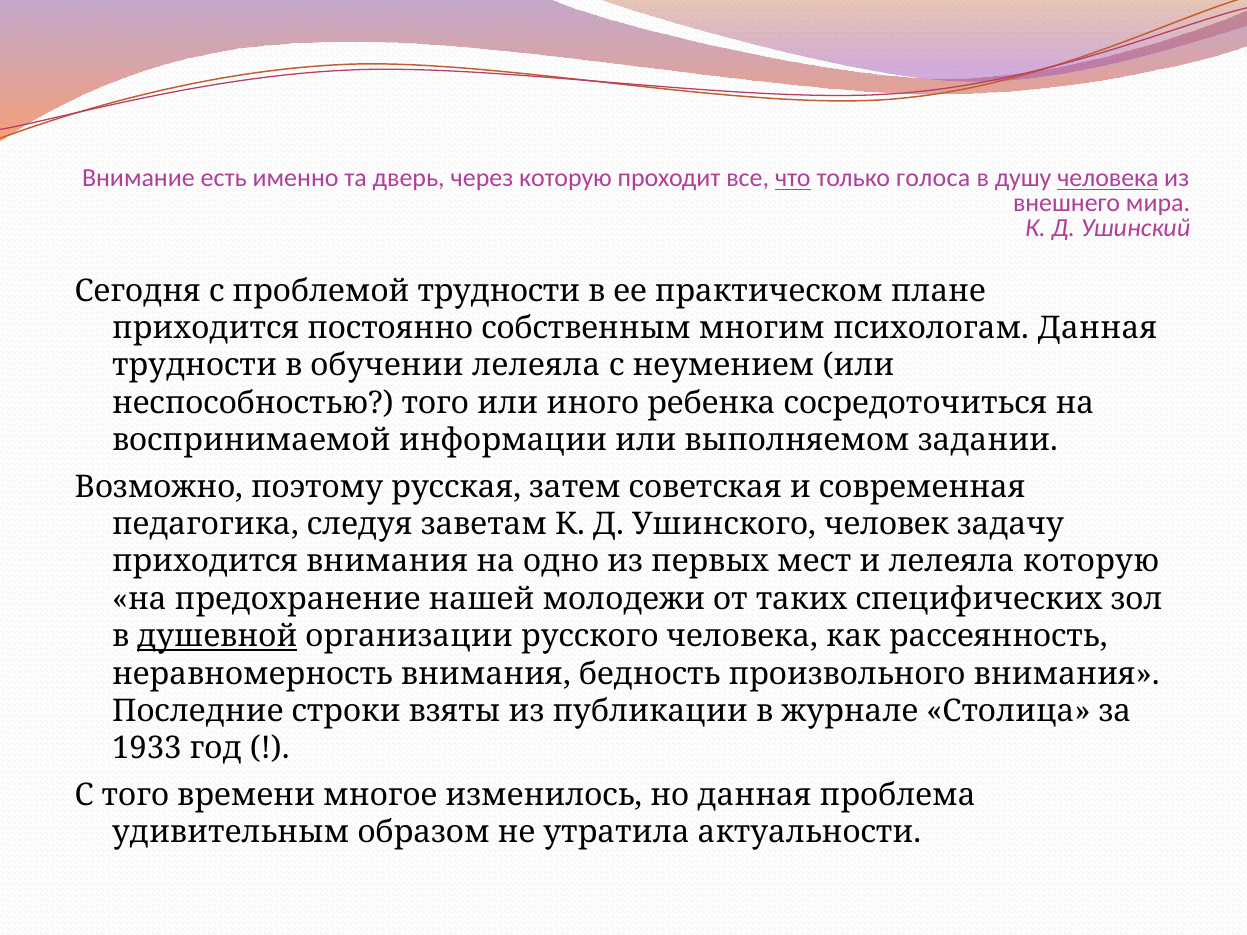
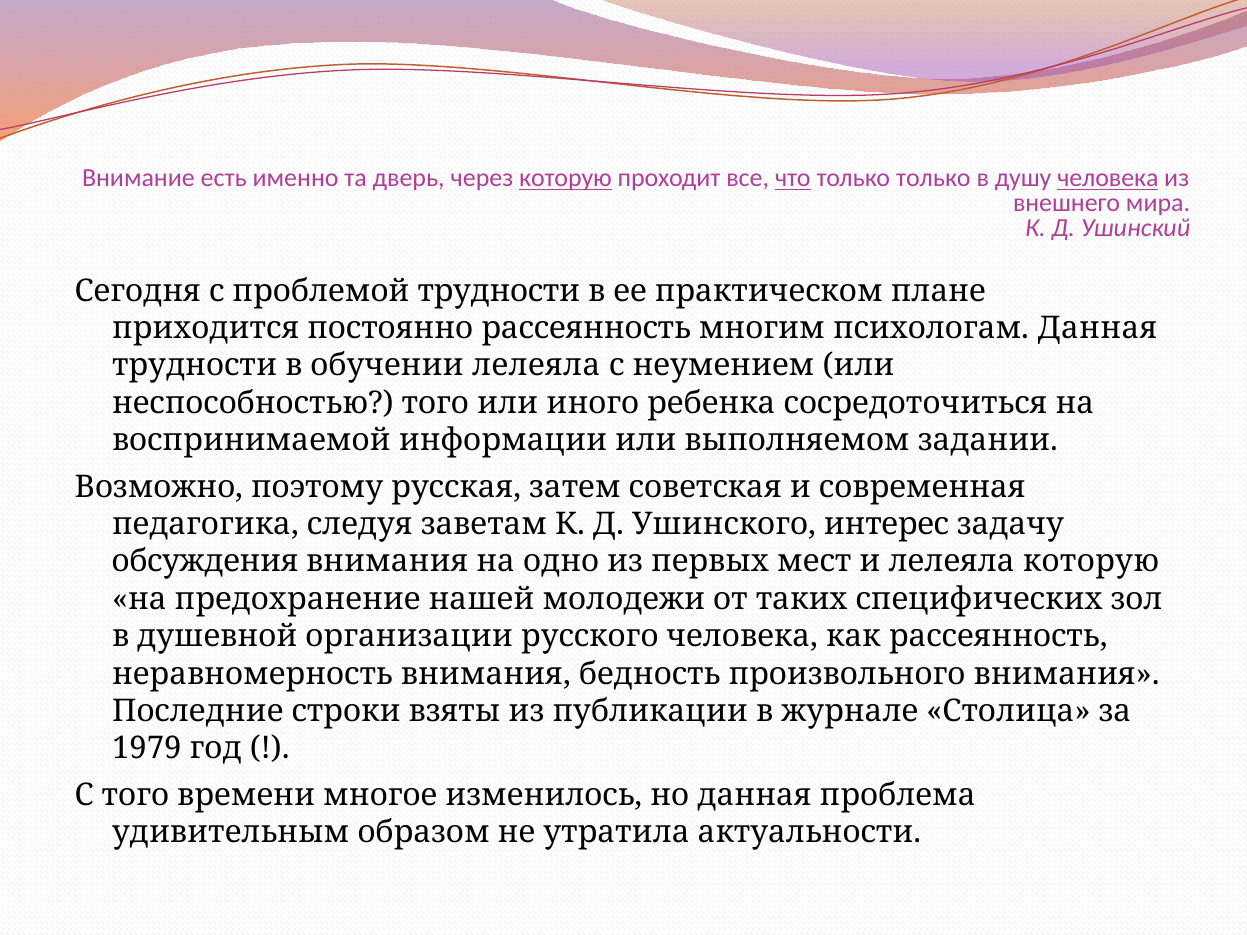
которую at (565, 178) underline: none -> present
только голоса: голоса -> только
постоянно собственным: собственным -> рассеянность
человек: человек -> интерес
приходится at (205, 562): приходится -> обсуждения
душевной underline: present -> none
1933: 1933 -> 1979
